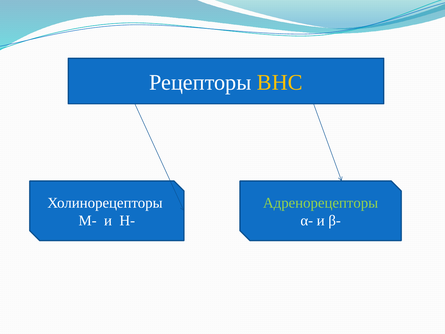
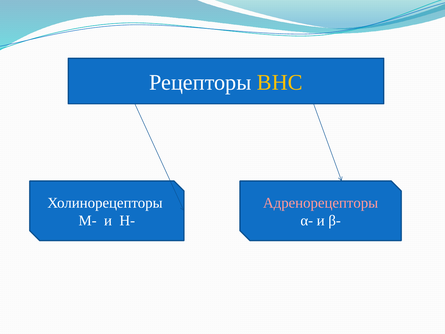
Адренорецепторы colour: light green -> pink
